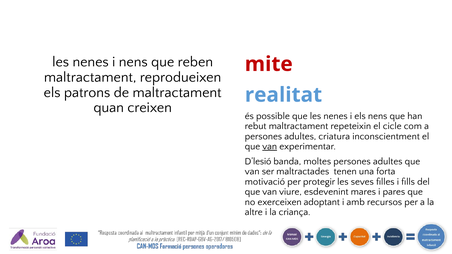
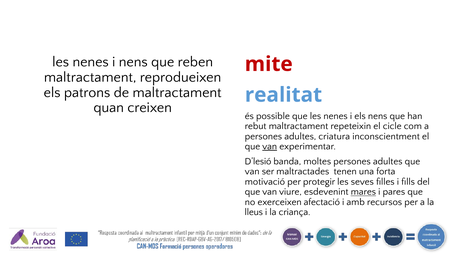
mares underline: none -> present
adoptant: adoptant -> afectació
altre: altre -> lleus
